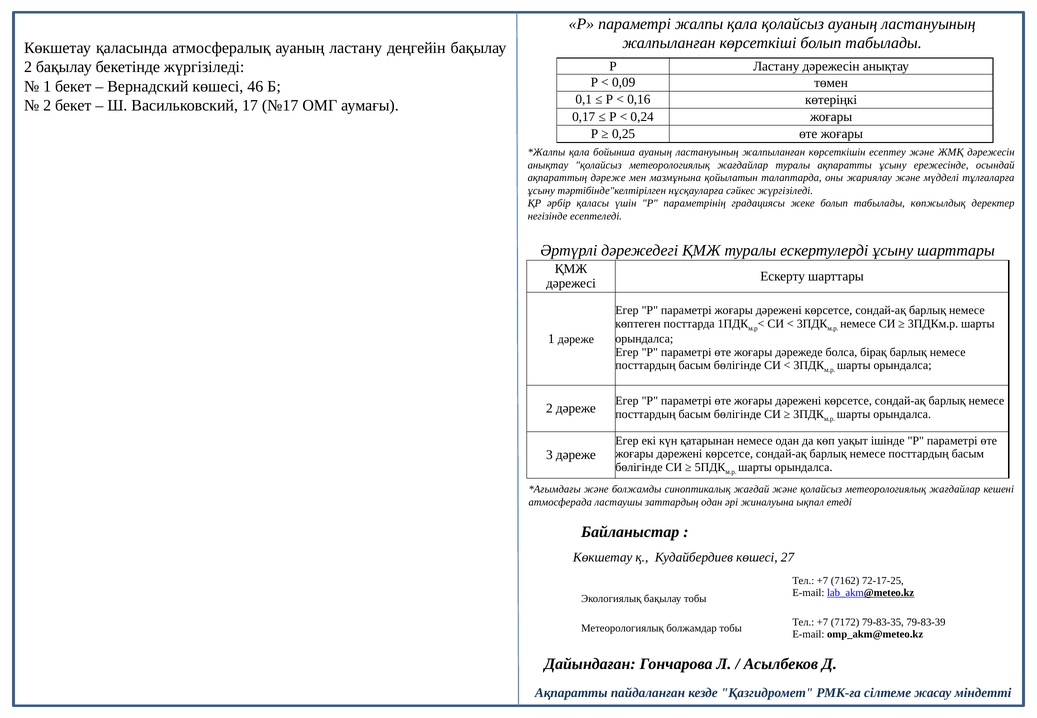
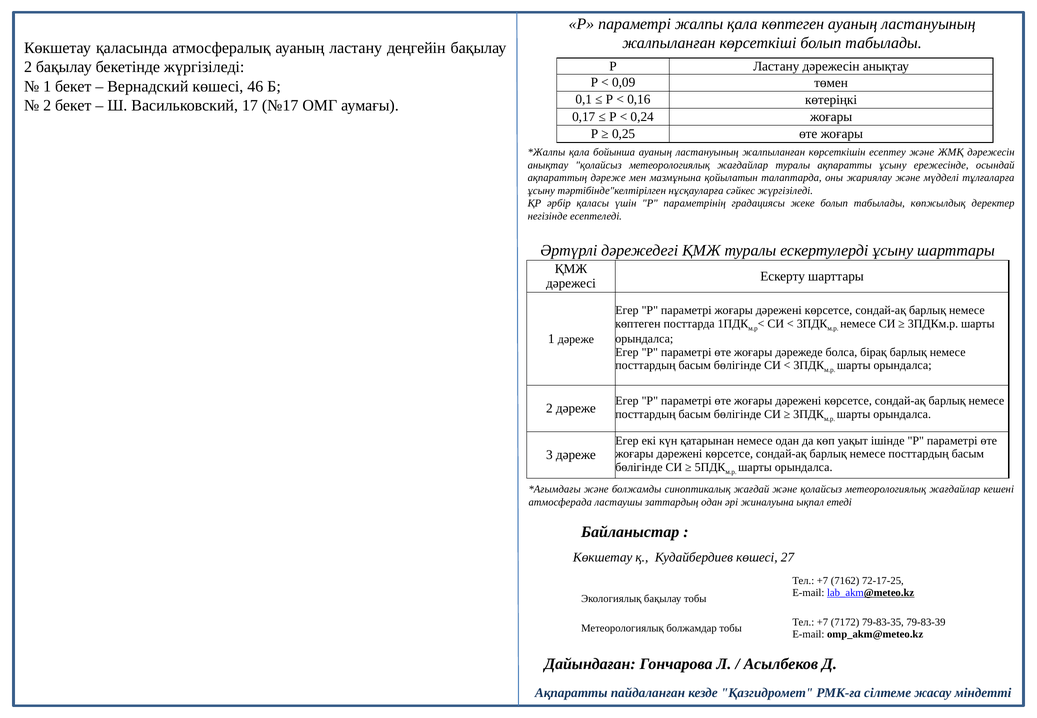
қала қолайсыз: қолайсыз -> көптеген
